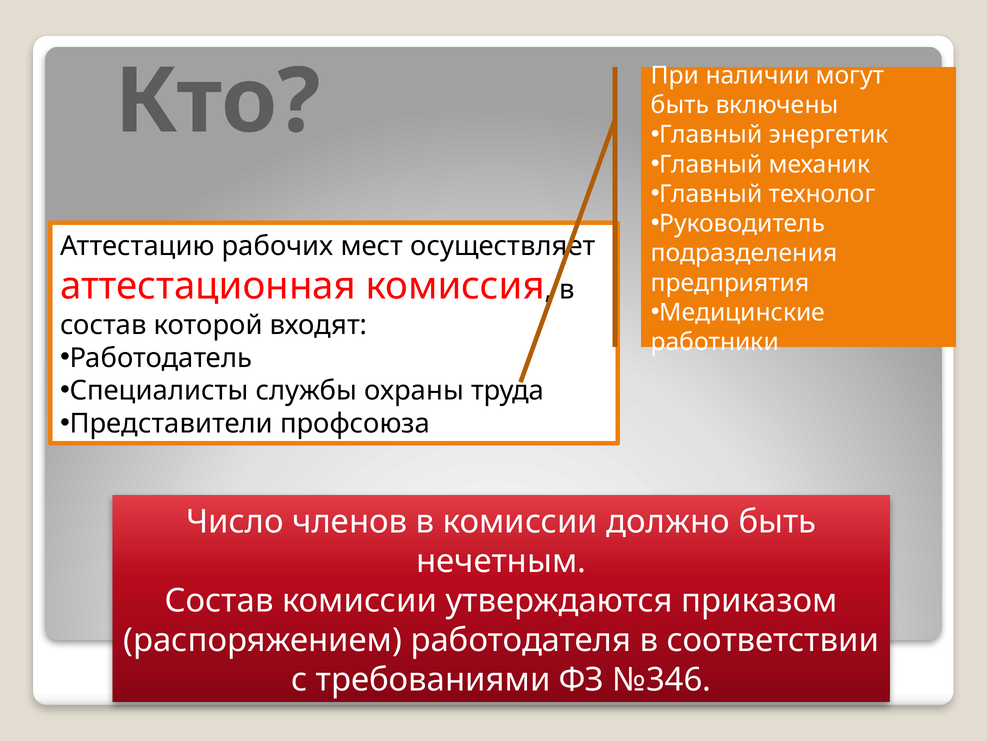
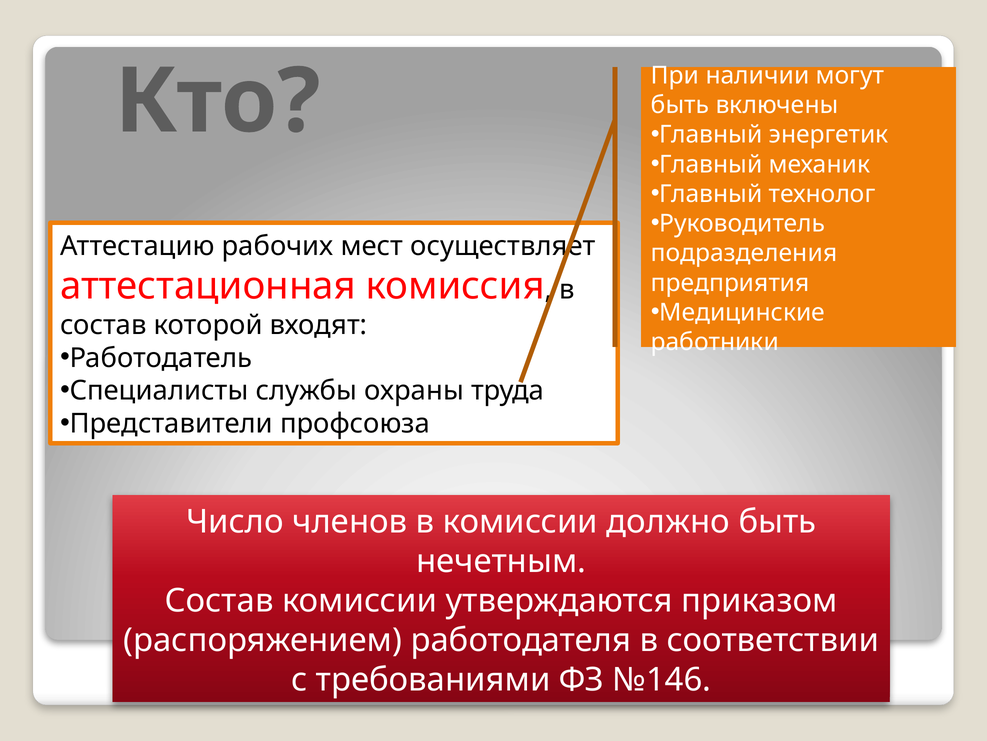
№346: №346 -> №146
